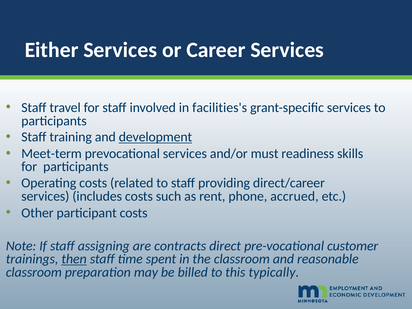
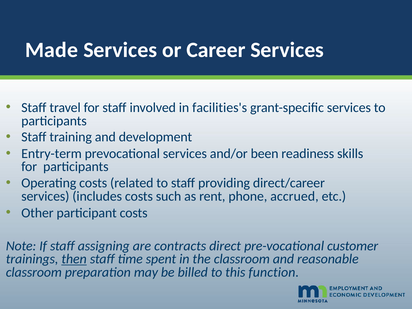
Either: Either -> Made
development underline: present -> none
Meet-term: Meet-term -> Entry-term
must: must -> been
typically: typically -> function
